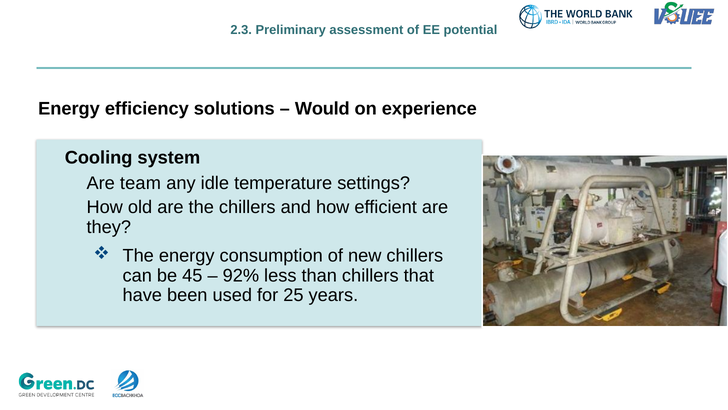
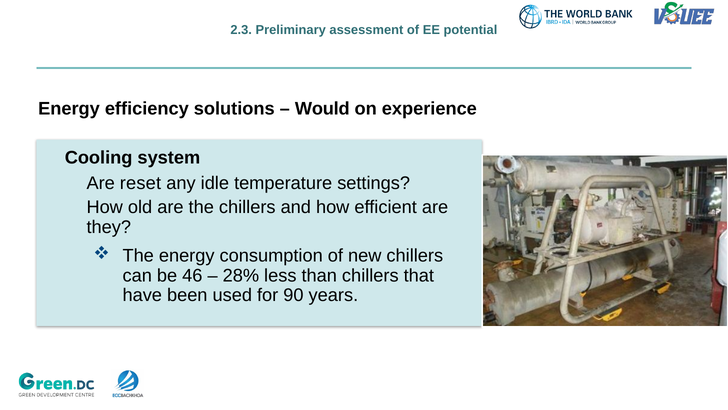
team: team -> reset
45: 45 -> 46
92%: 92% -> 28%
25: 25 -> 90
